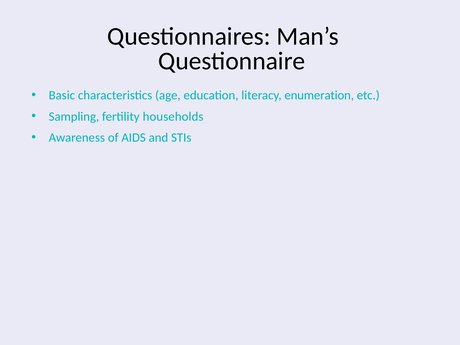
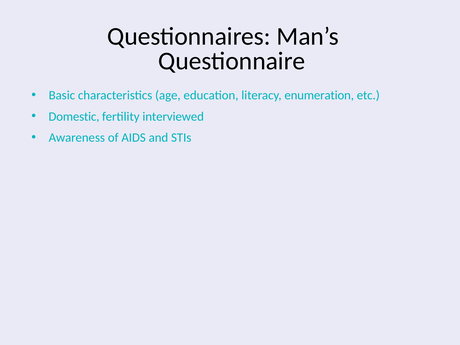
Sampling: Sampling -> Domestic
households: households -> interviewed
